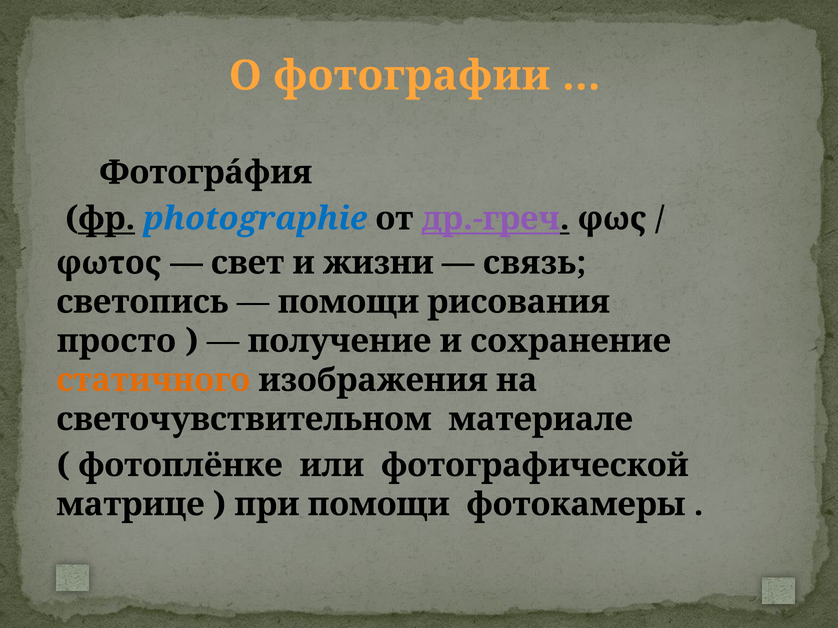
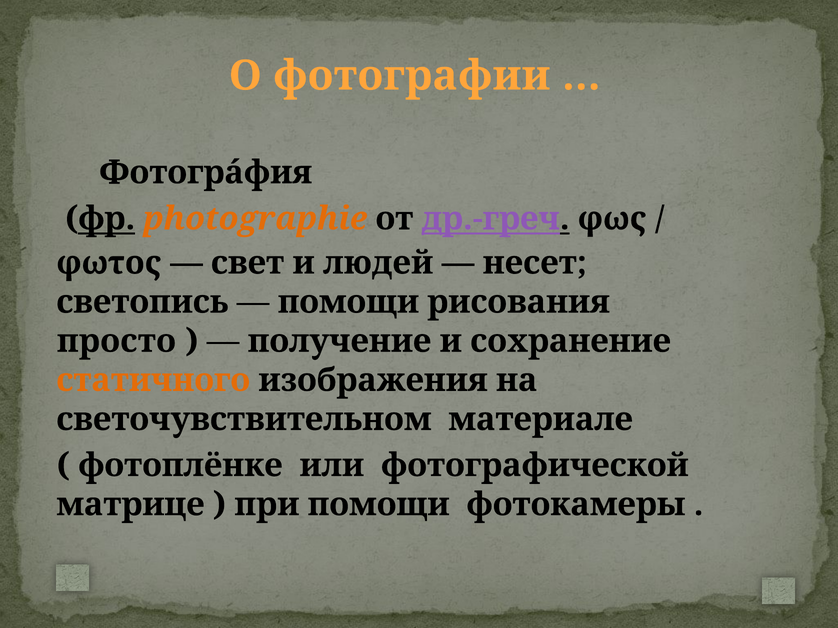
photographie colour: blue -> orange
жизни: жизни -> людей
связь: связь -> несет
